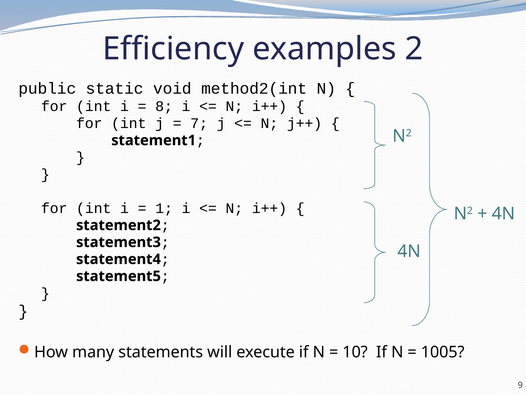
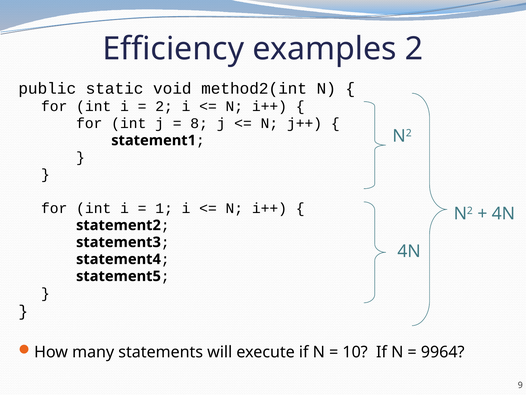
8 at (164, 106): 8 -> 2
7: 7 -> 8
1005: 1005 -> 9964
